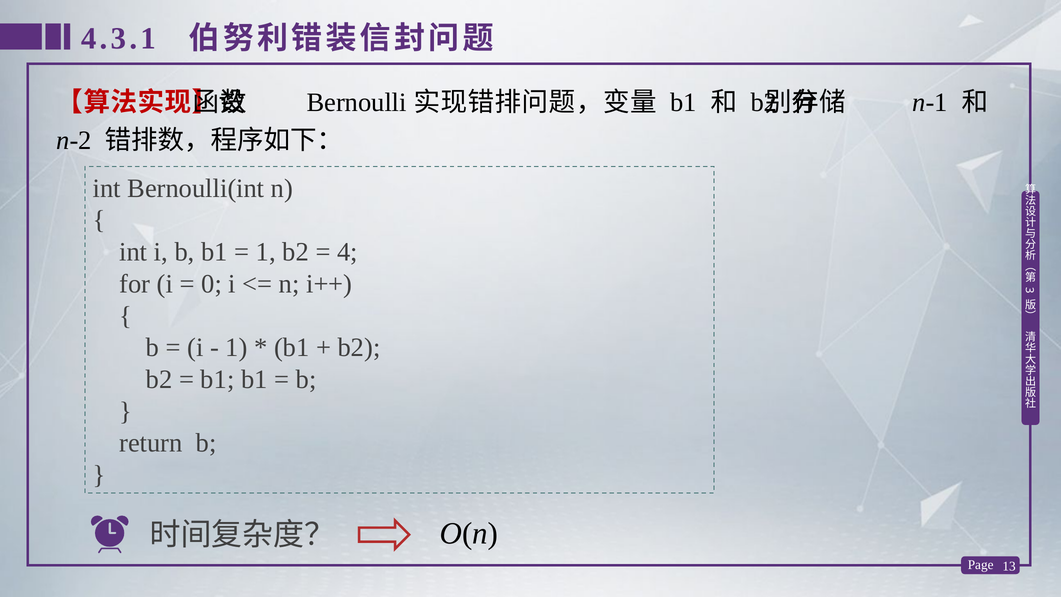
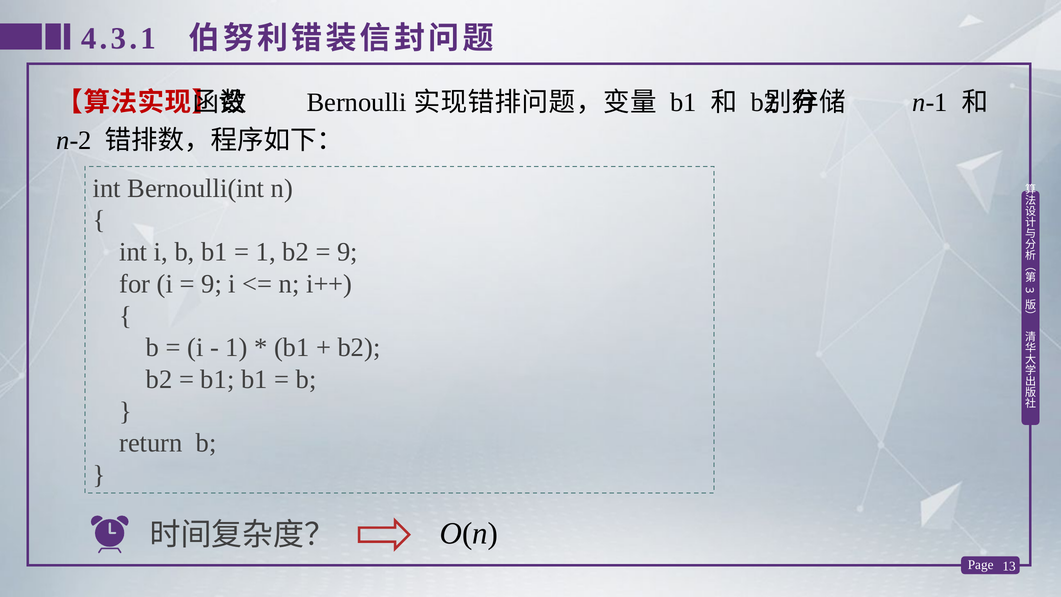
4 at (347, 252): 4 -> 9
0 at (212, 284): 0 -> 9
